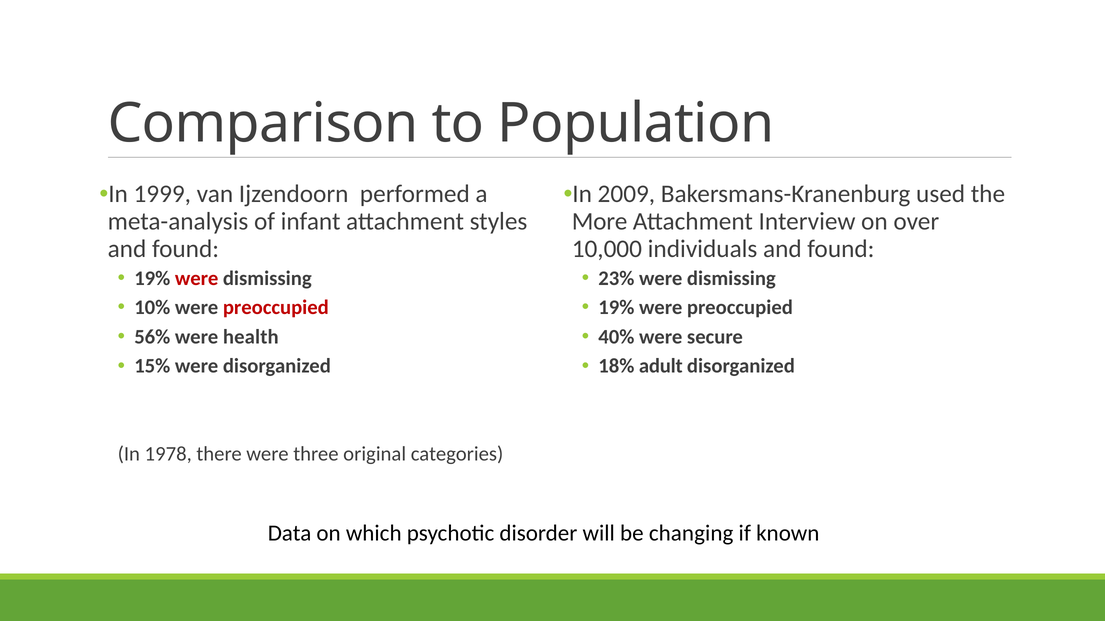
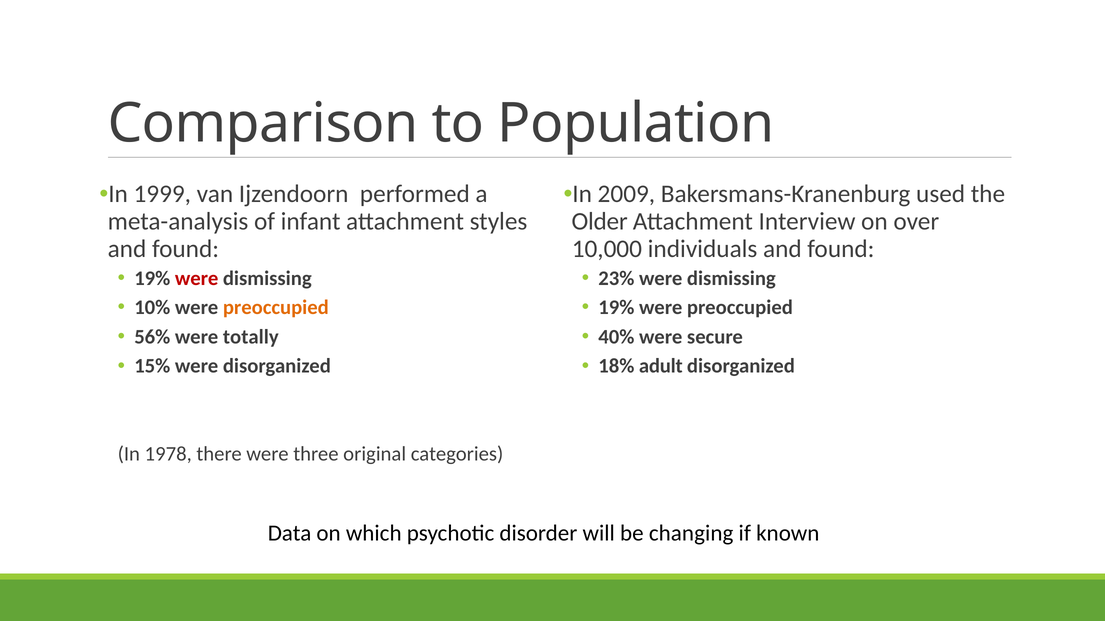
More: More -> Older
preoccupied at (276, 308) colour: red -> orange
health: health -> totally
